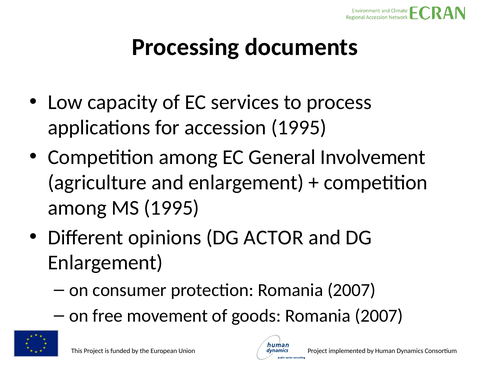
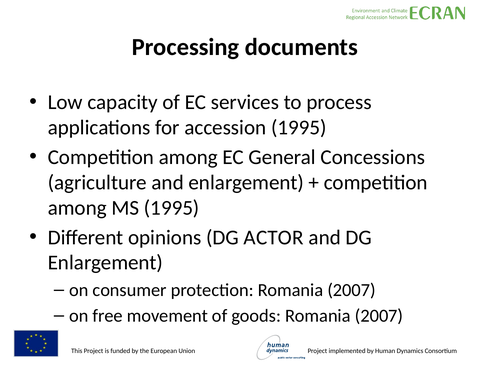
Involvement: Involvement -> Concessions
